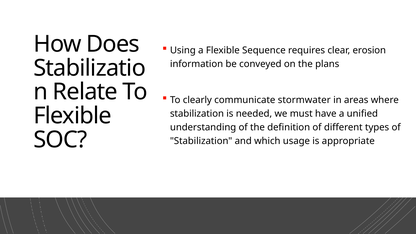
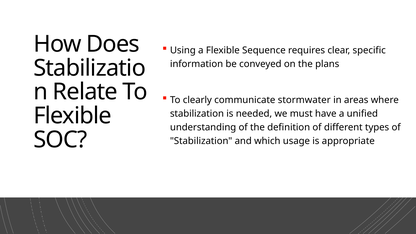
erosion: erosion -> specific
